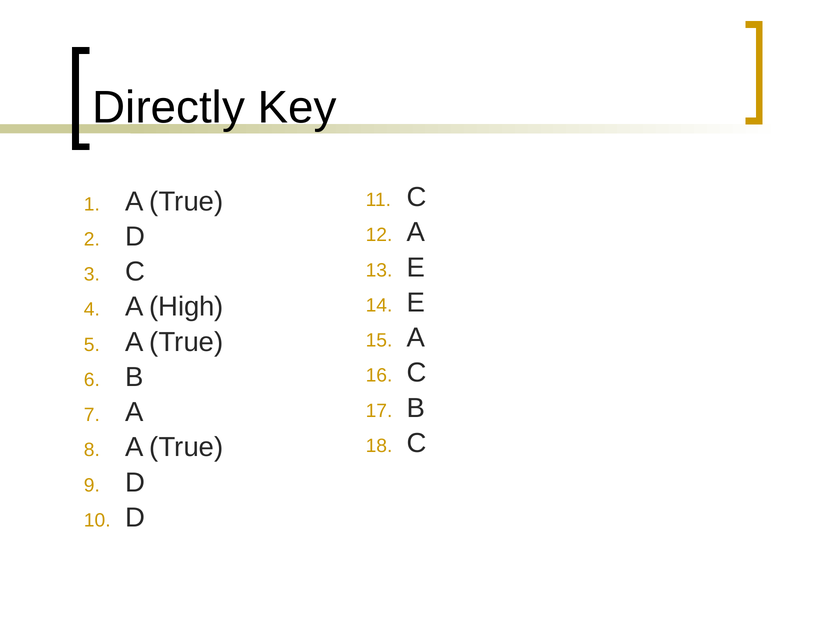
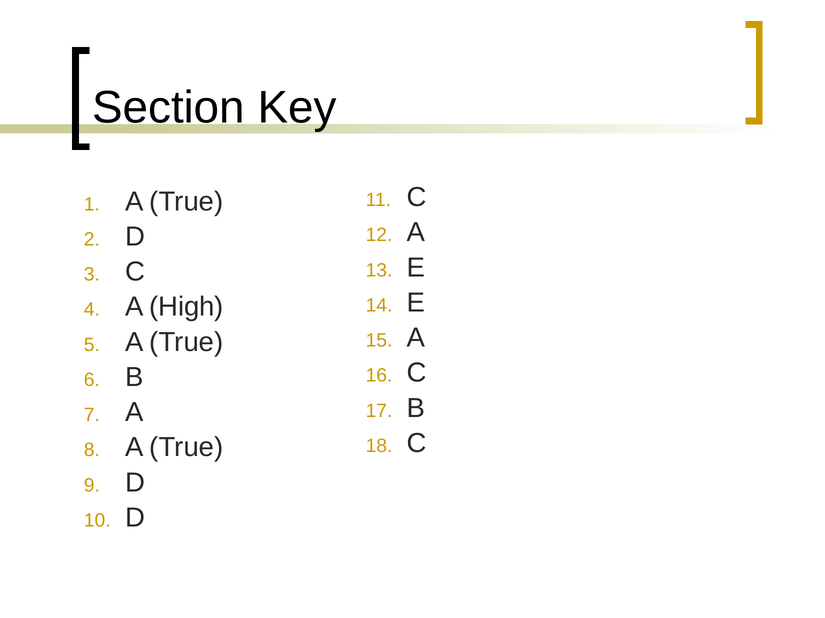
Directly: Directly -> Section
